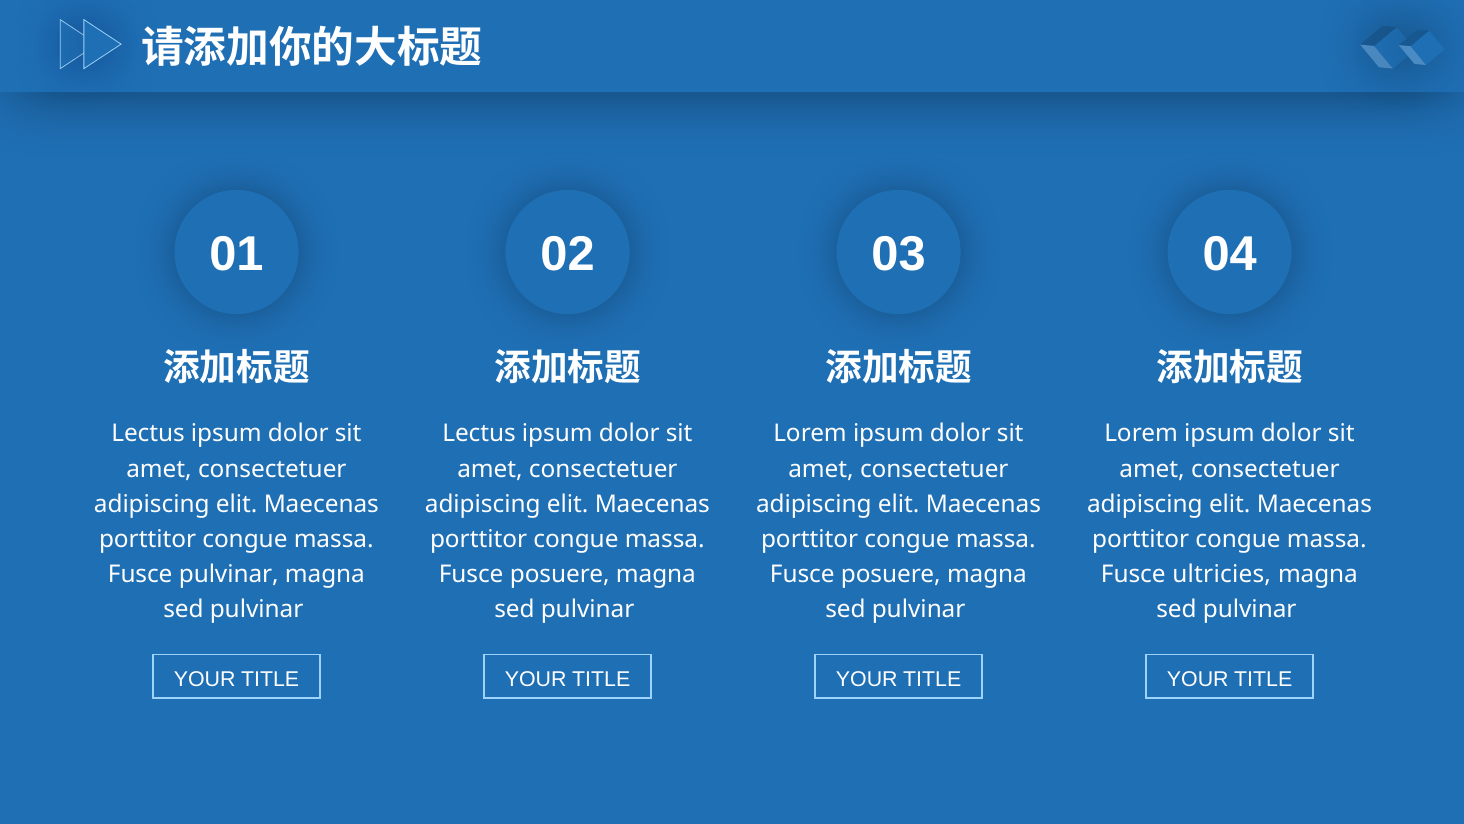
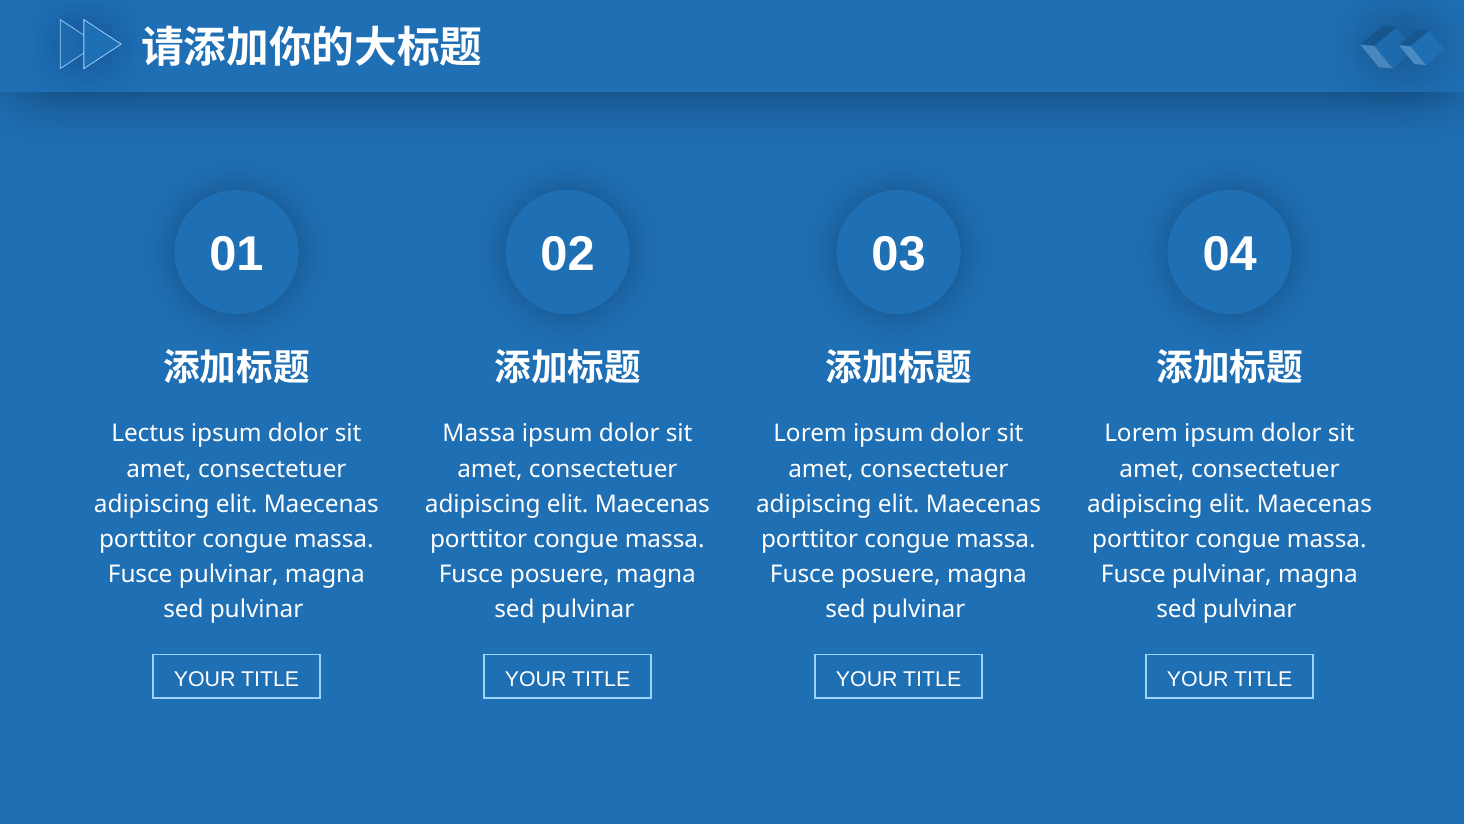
Lectus at (479, 434): Lectus -> Massa
ultricies at (1222, 574): ultricies -> pulvinar
